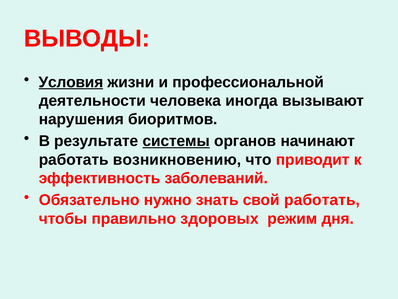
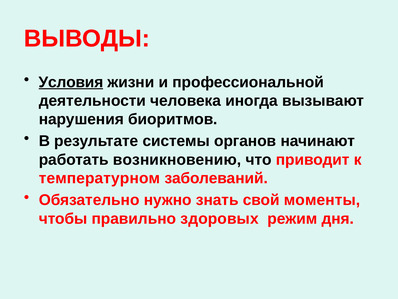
системы underline: present -> none
эффективность: эффективность -> температурном
свой работать: работать -> моменты
